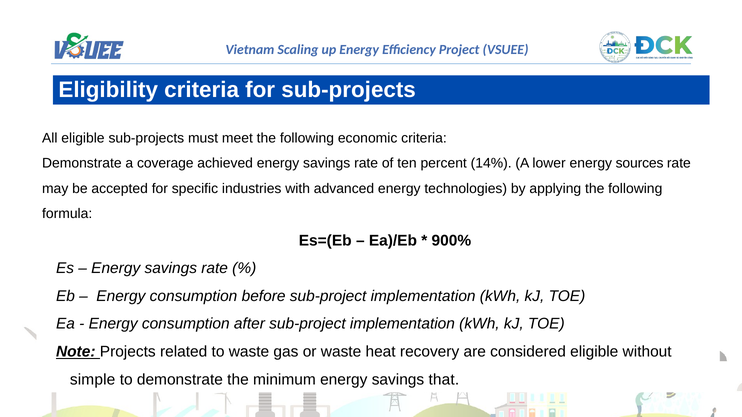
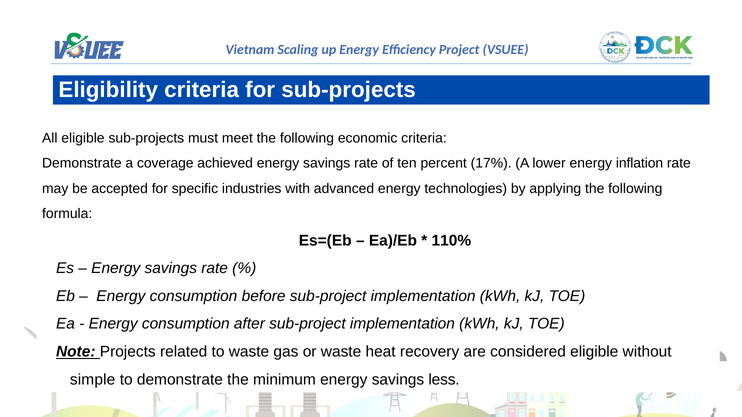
14%: 14% -> 17%
sources: sources -> inflation
900%: 900% -> 110%
that: that -> less
